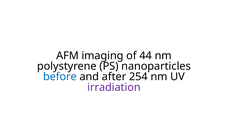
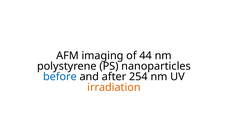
irradiation colour: purple -> orange
